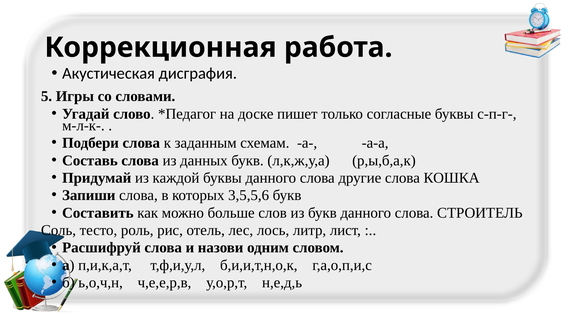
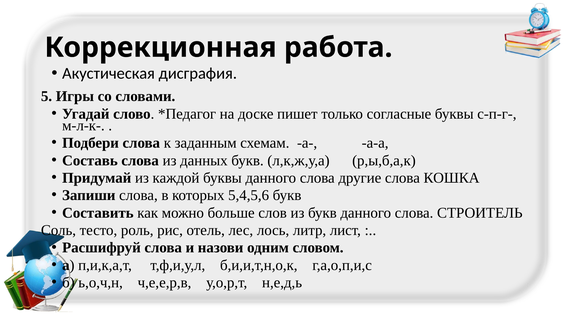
3,5,5,6: 3,5,5,6 -> 5,4,5,6
